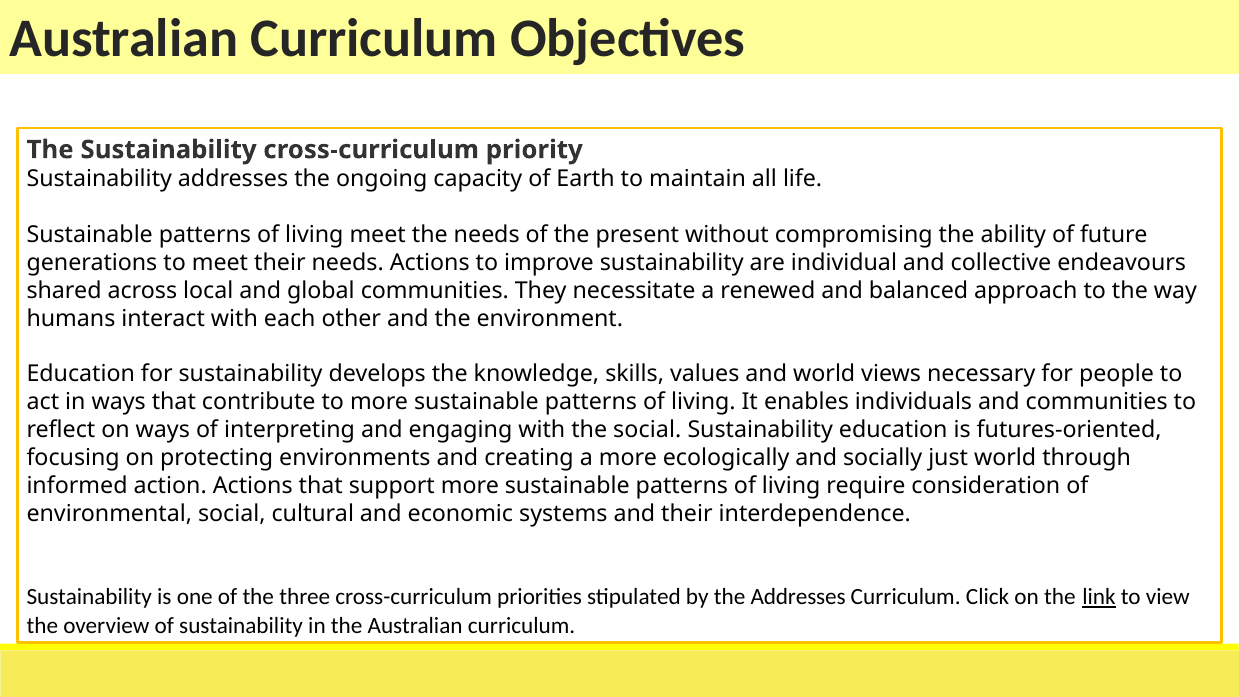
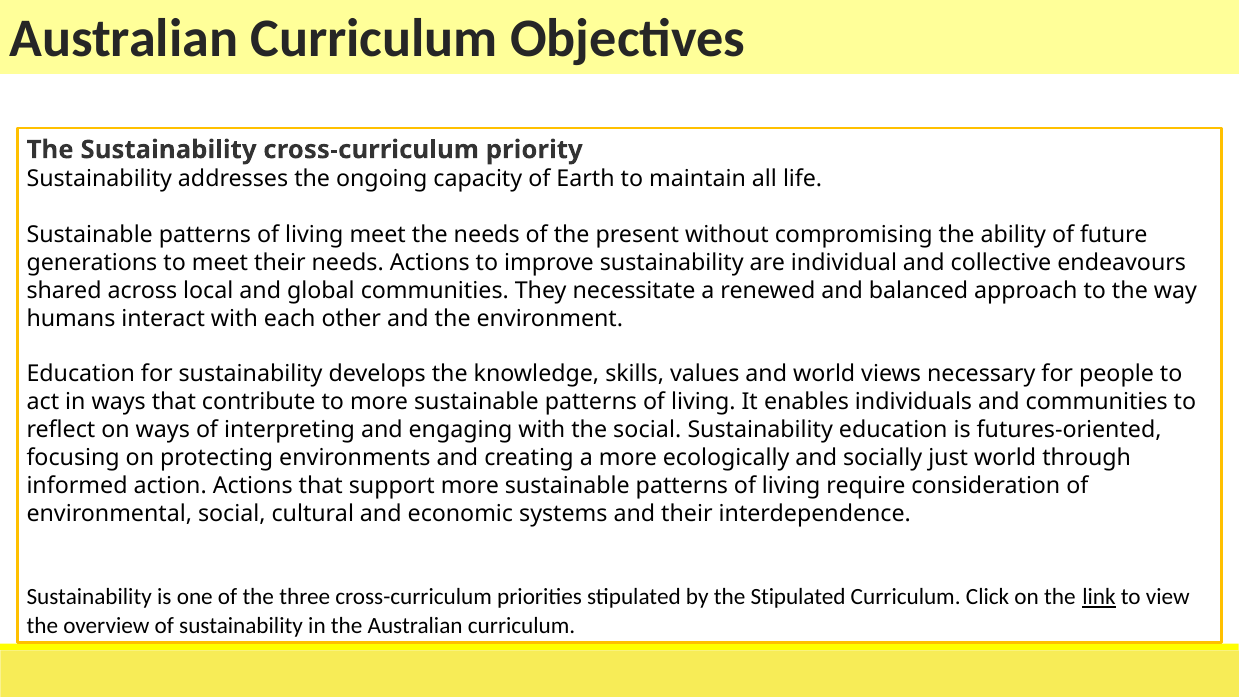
the Addresses: Addresses -> Stipulated
